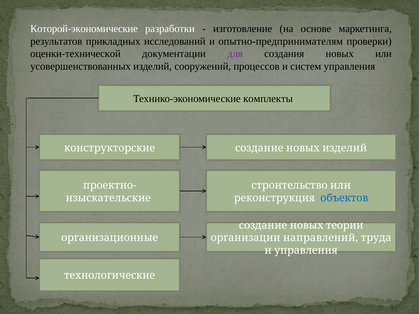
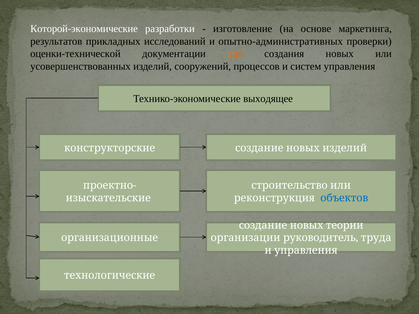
опытно-предпринимателям: опытно-предпринимателям -> опытно-административных
для colour: purple -> orange
комплекты: комплекты -> выходящее
направлений: направлений -> руководитель
